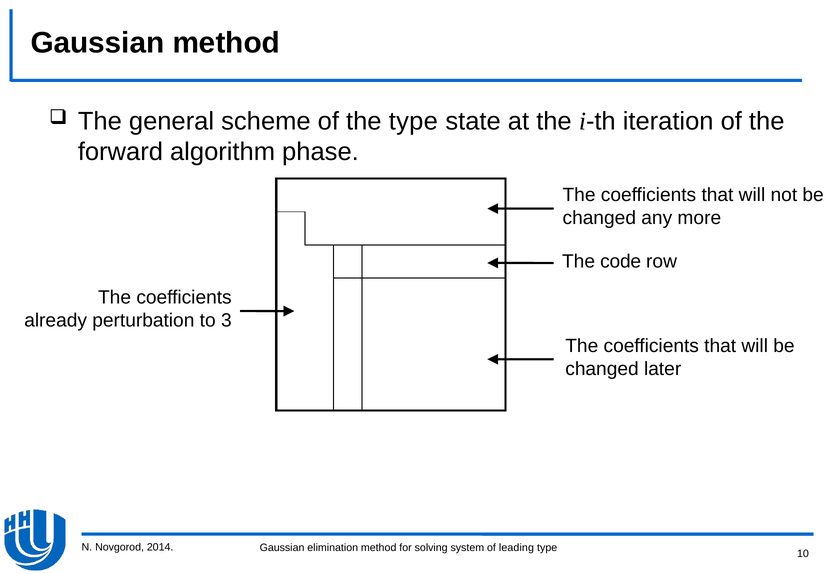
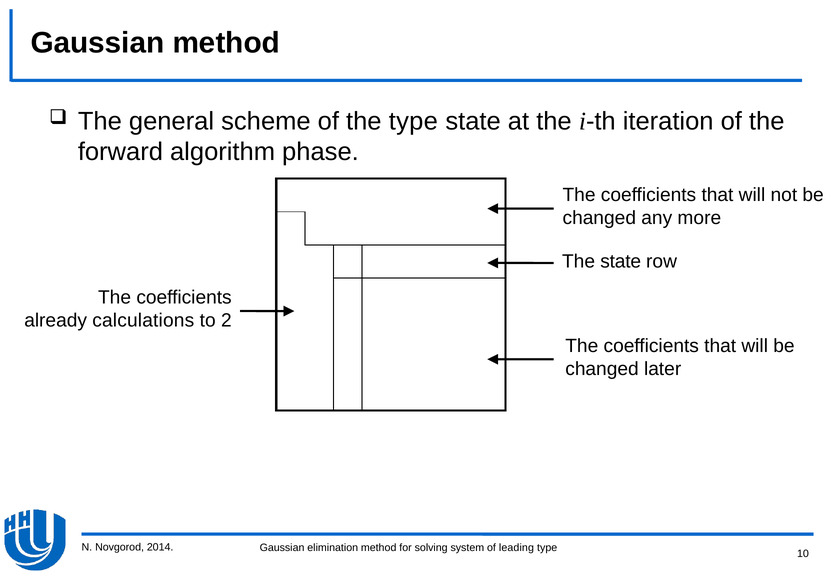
The code: code -> state
perturbation: perturbation -> calculations
3: 3 -> 2
